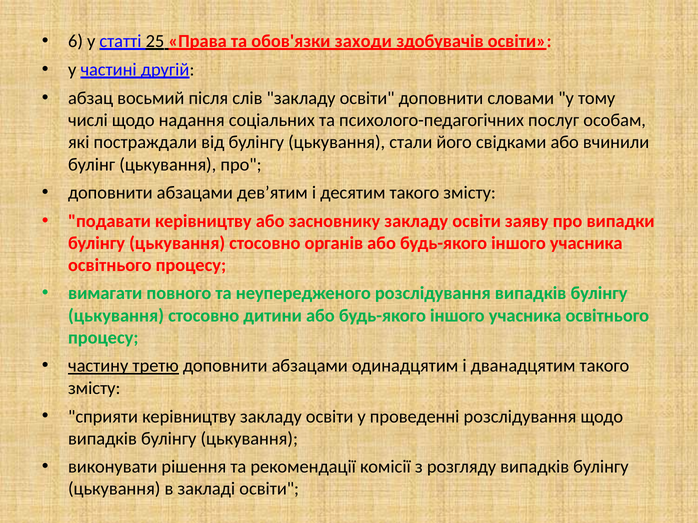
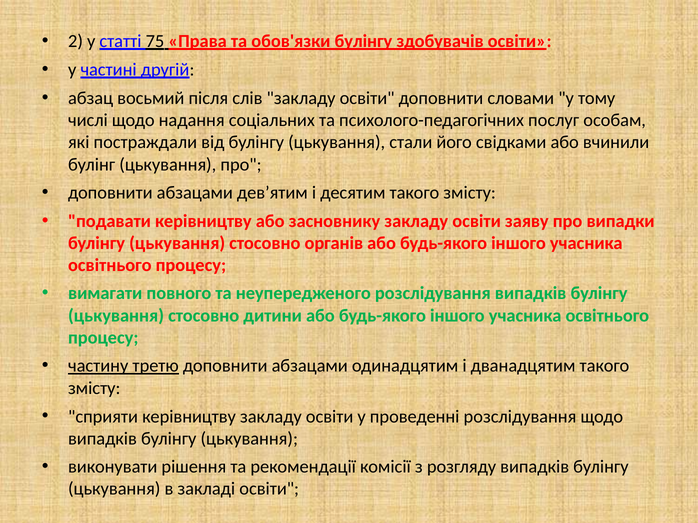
6: 6 -> 2
25: 25 -> 75
обов'язки заходи: заходи -> булінгу
